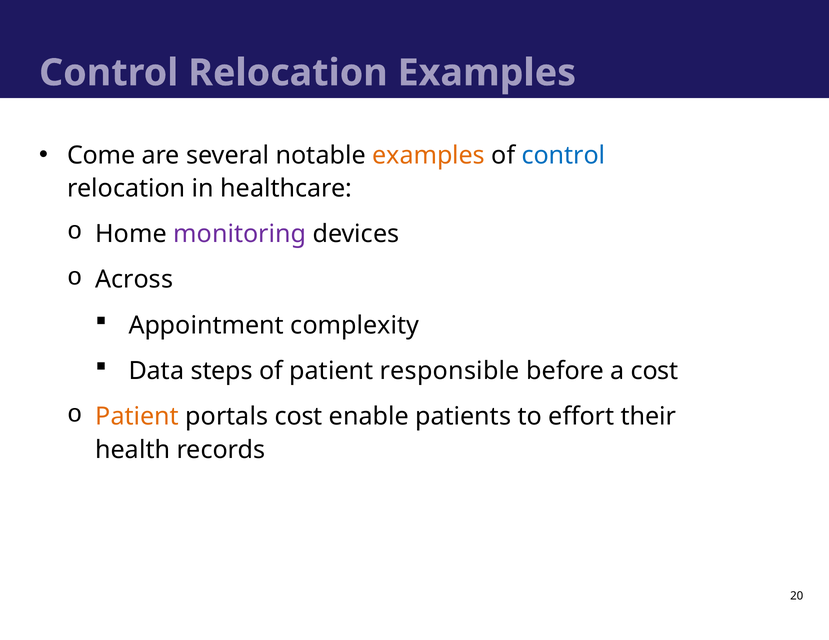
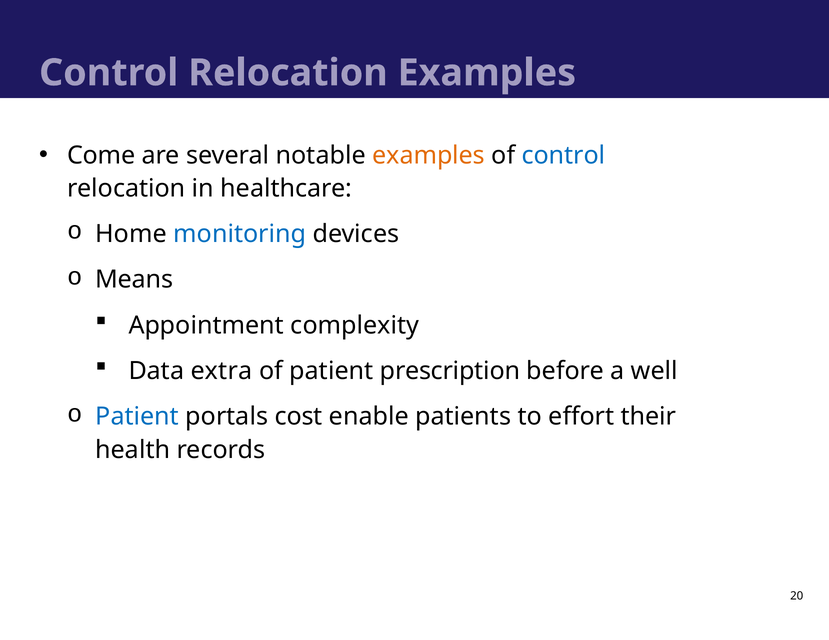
monitoring colour: purple -> blue
Across: Across -> Means
steps: steps -> extra
responsible: responsible -> prescription
a cost: cost -> well
Patient at (137, 417) colour: orange -> blue
